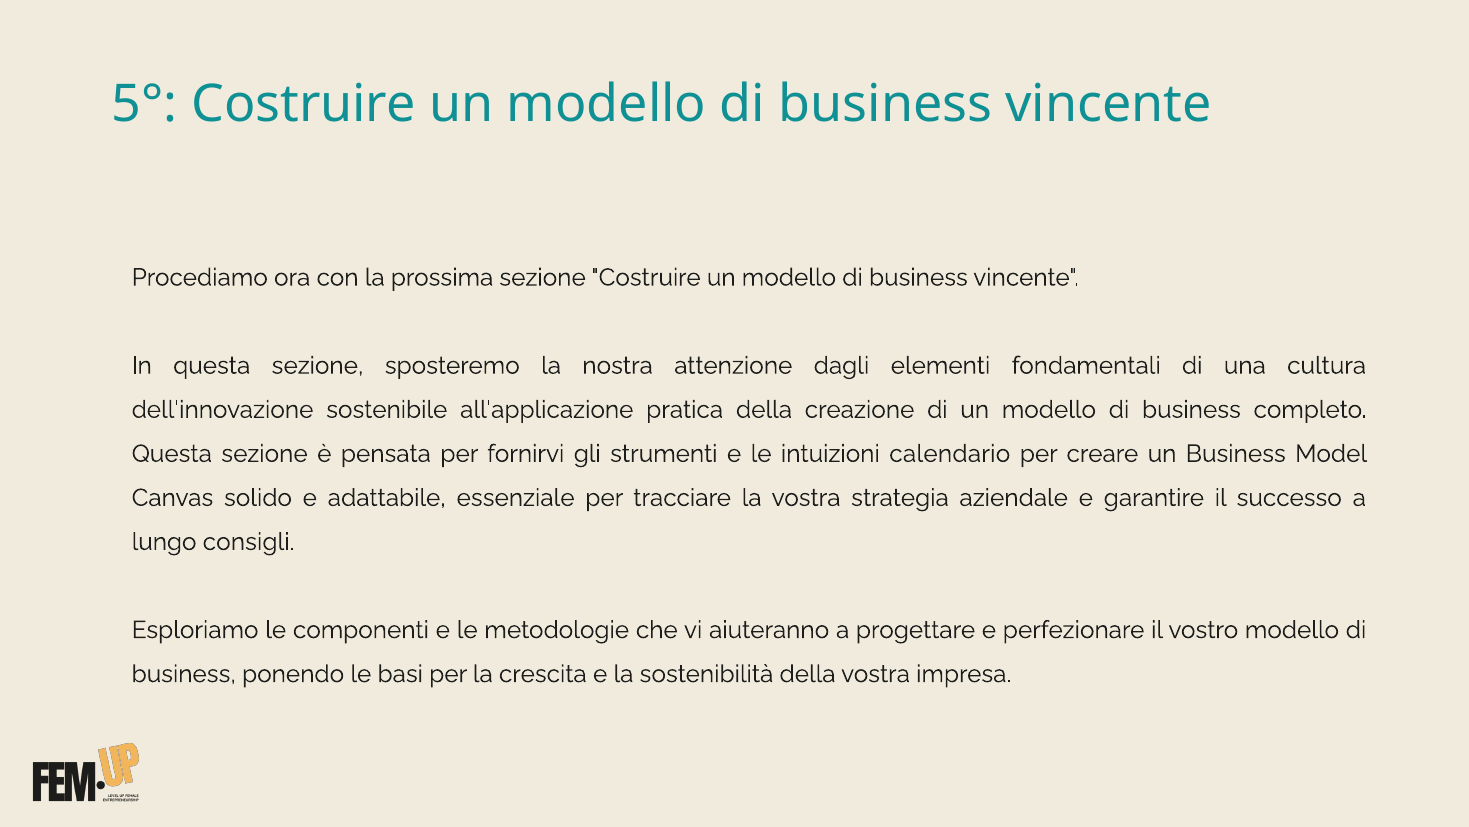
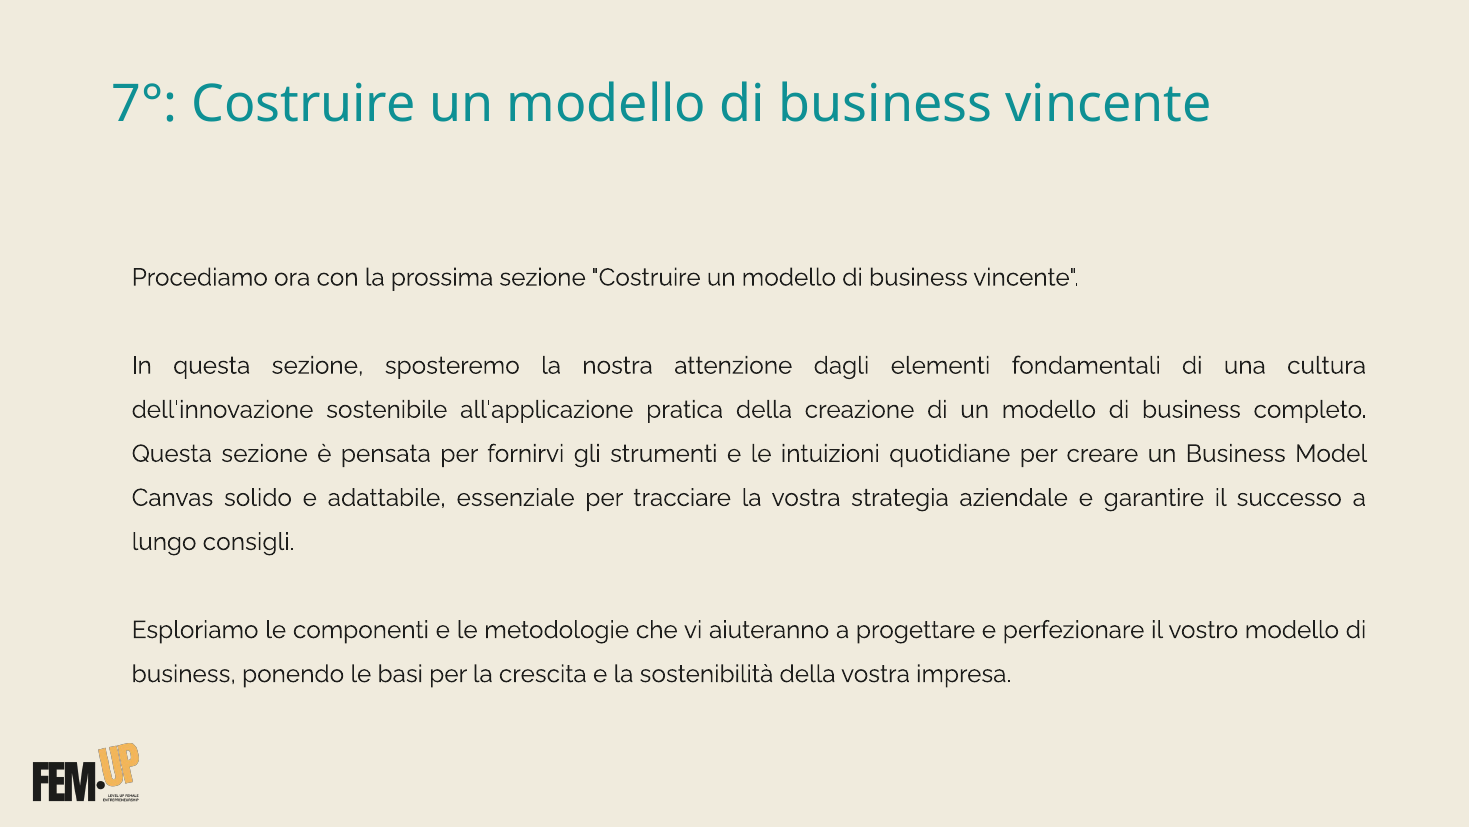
5°: 5° -> 7°
calendario: calendario -> quotidiane
